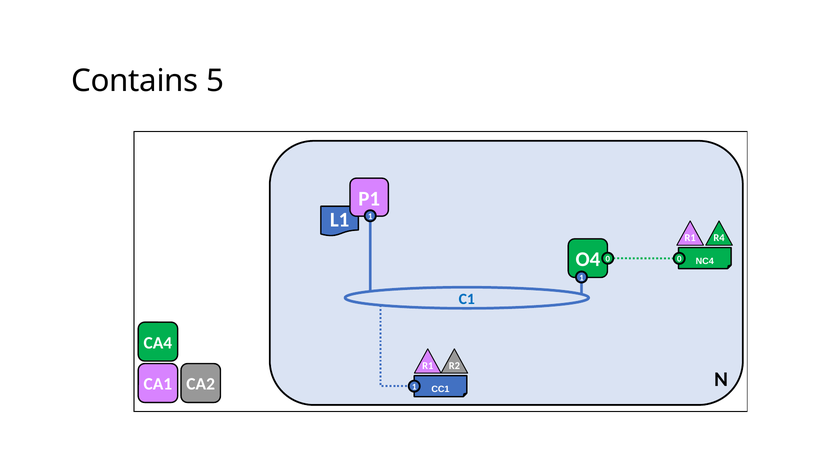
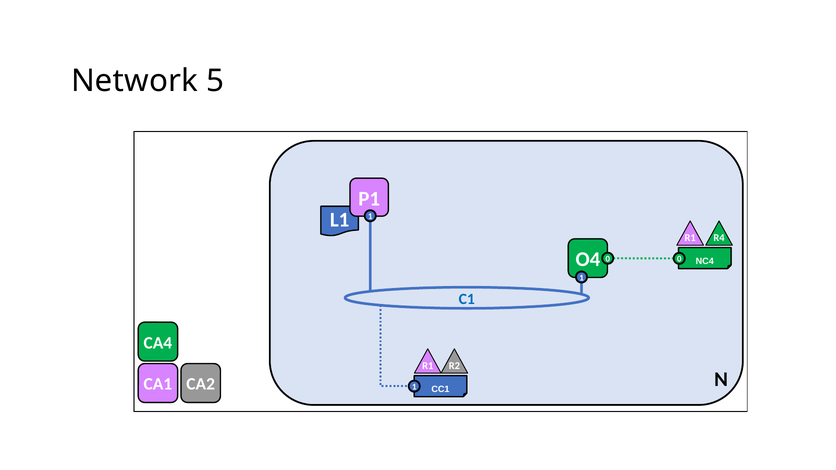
Contains: Contains -> Network
